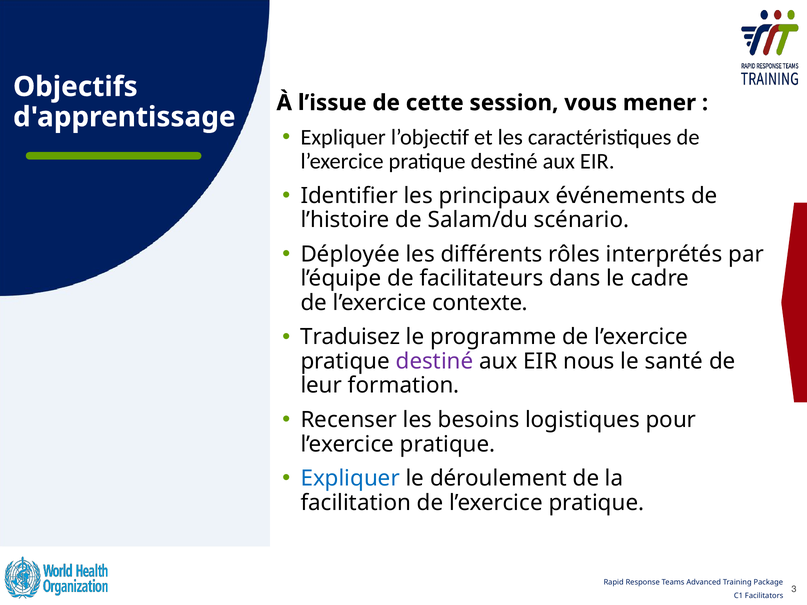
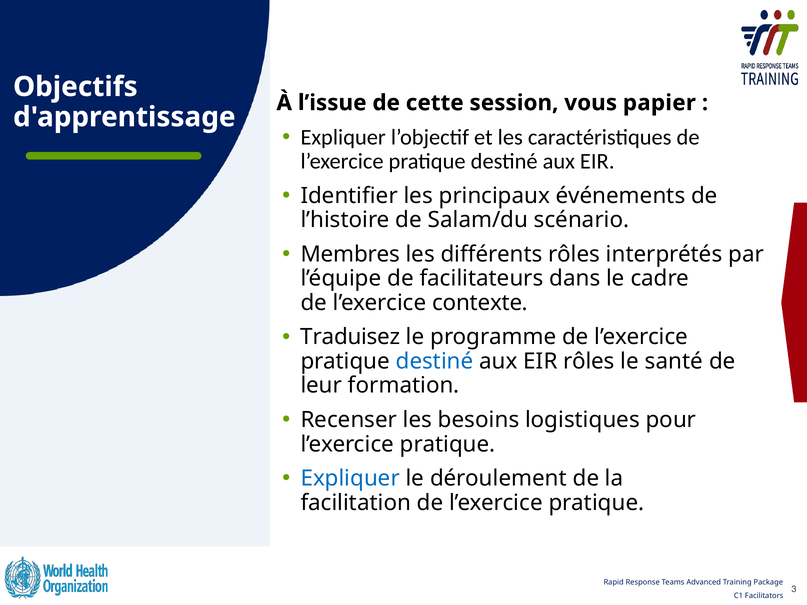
mener: mener -> papier
Déployée: Déployée -> Membres
destiné at (435, 361) colour: purple -> blue
EIR nous: nous -> rôles
